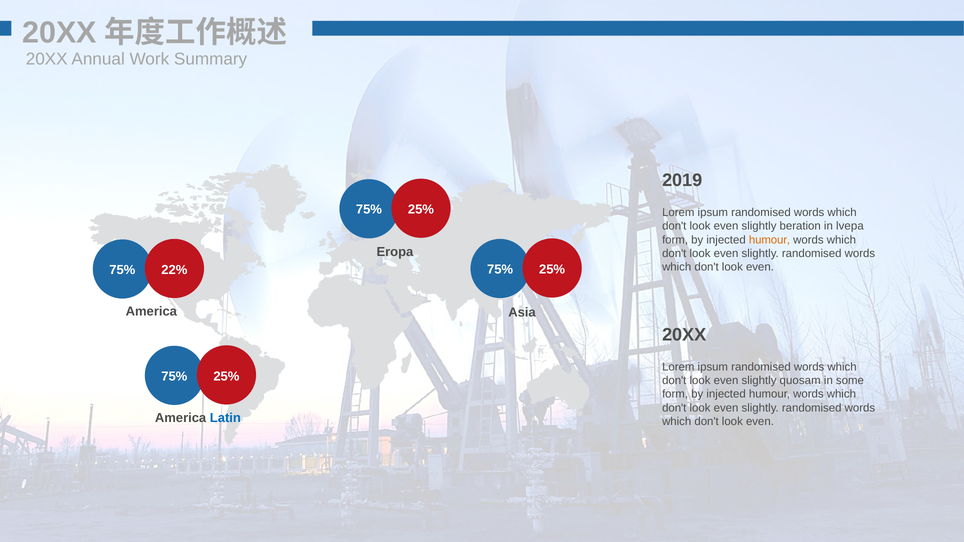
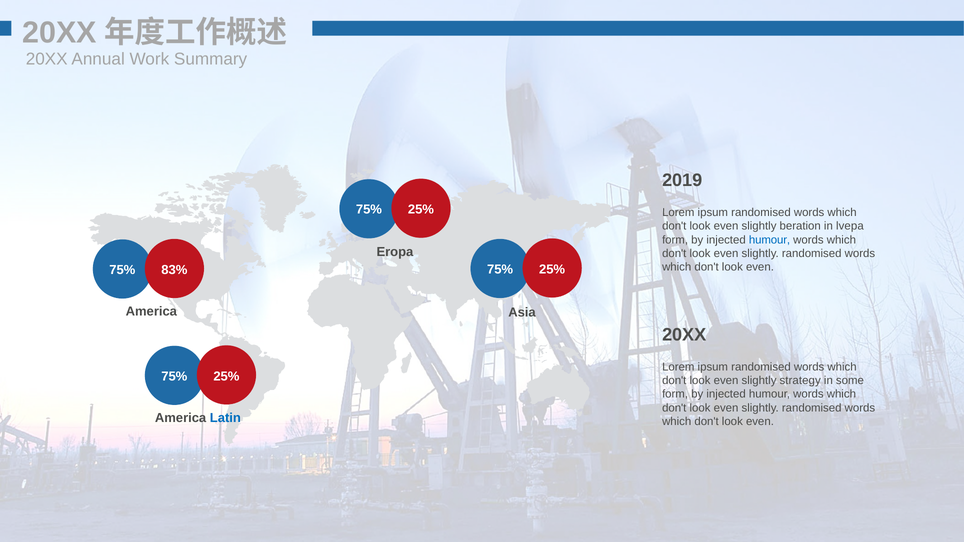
humour at (770, 240) colour: orange -> blue
22%: 22% -> 83%
quosam: quosam -> strategy
